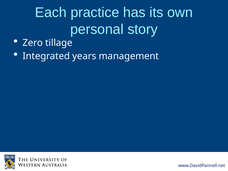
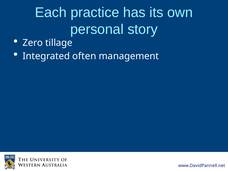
years: years -> often
